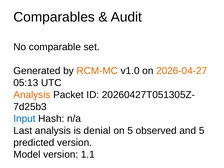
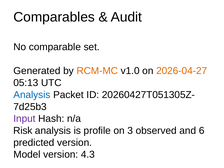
Analysis at (32, 95) colour: orange -> blue
Input colour: blue -> purple
Last: Last -> Risk
denial: denial -> profile
on 5: 5 -> 3
and 5: 5 -> 6
1.1: 1.1 -> 4.3
